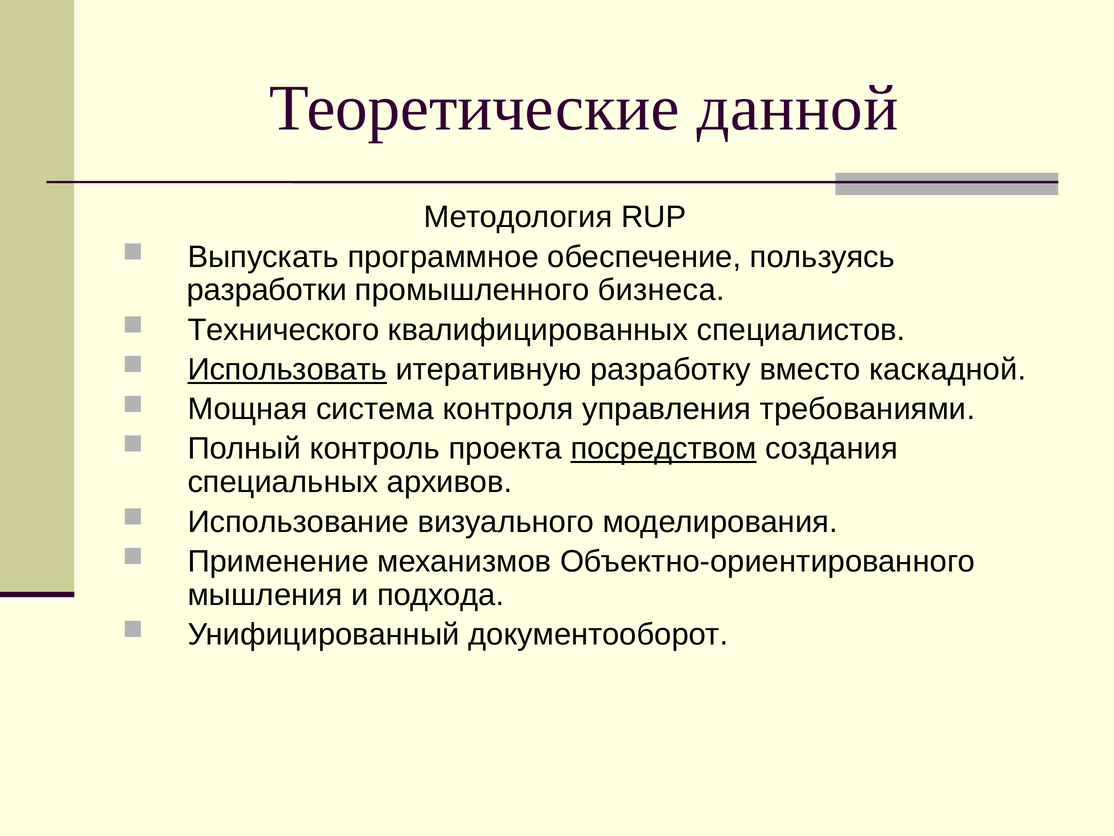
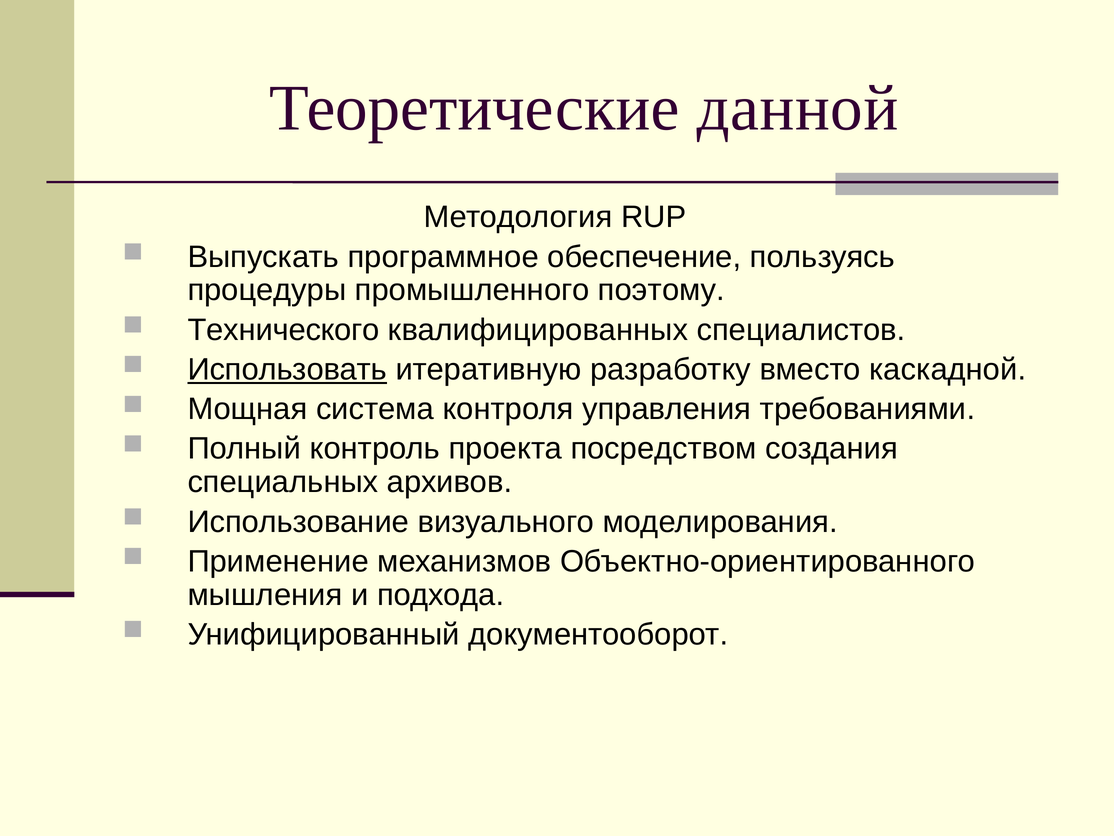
разработки: разработки -> процедуры
бизнеса: бизнеса -> поэтому
посредством underline: present -> none
